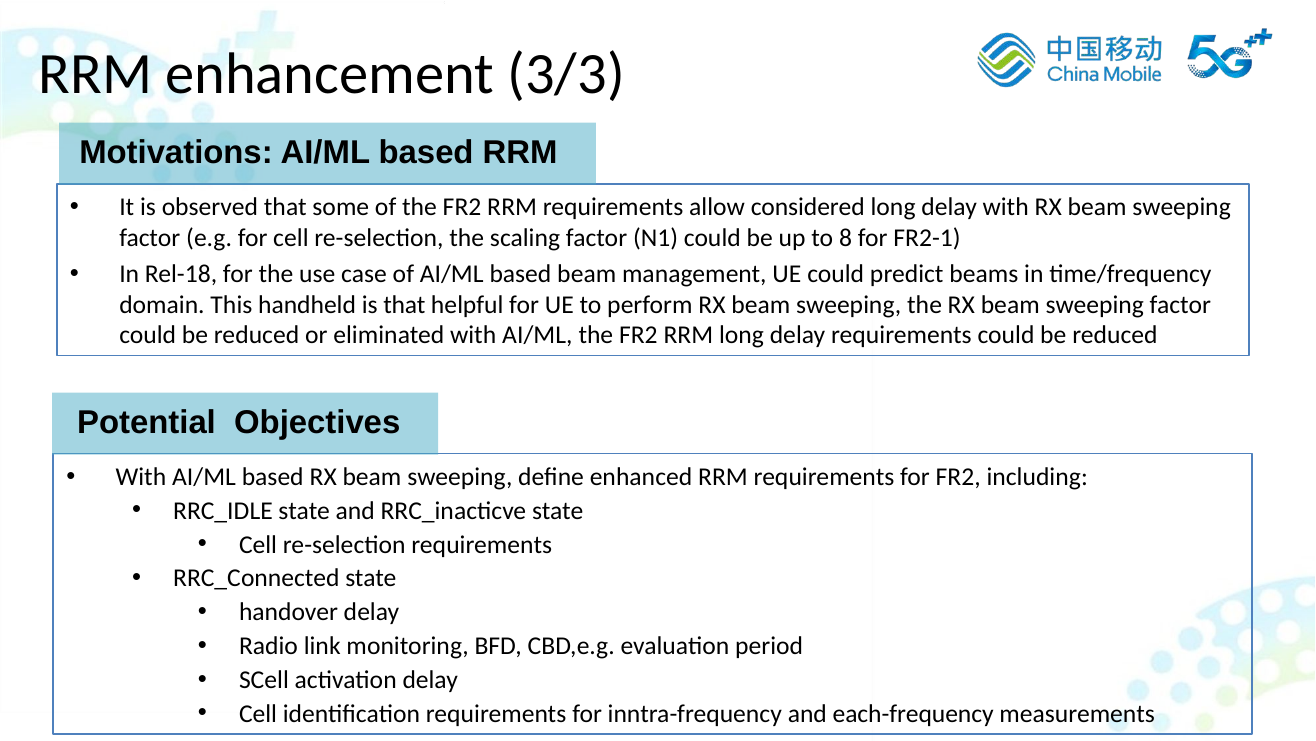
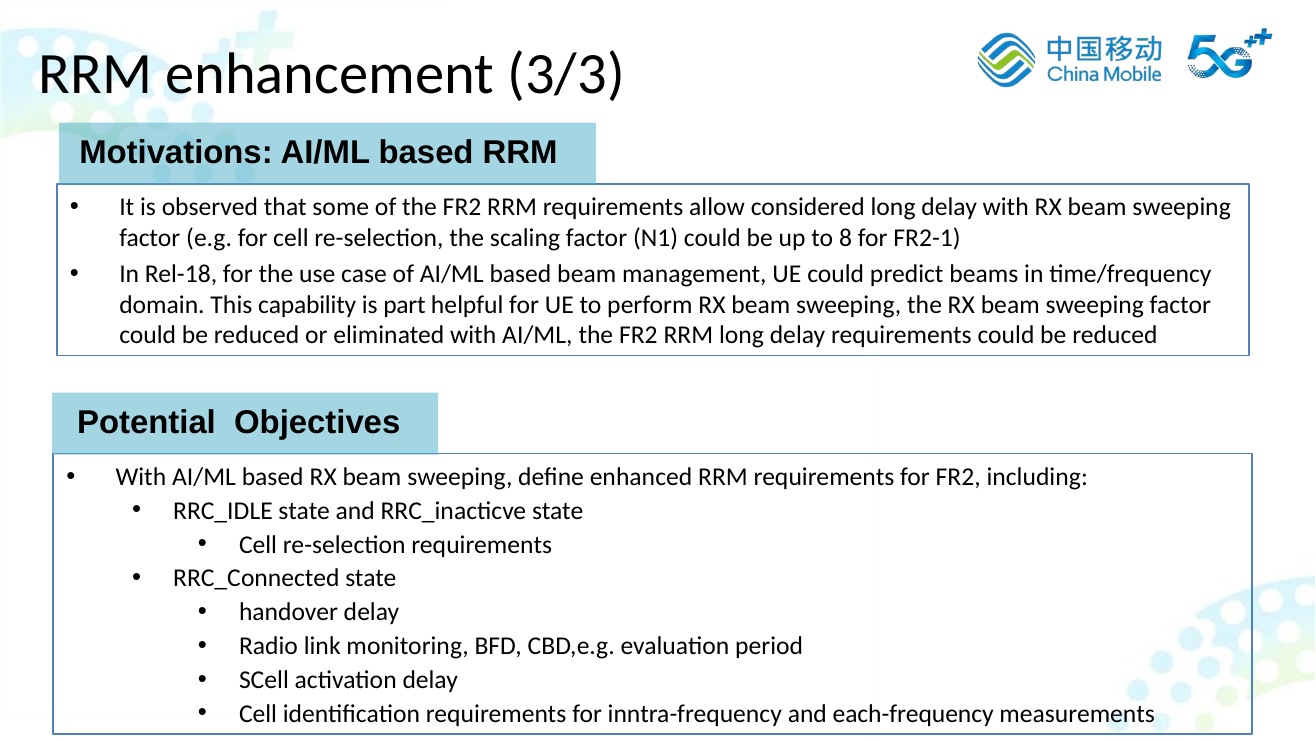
handheld: handheld -> capability
is that: that -> part
